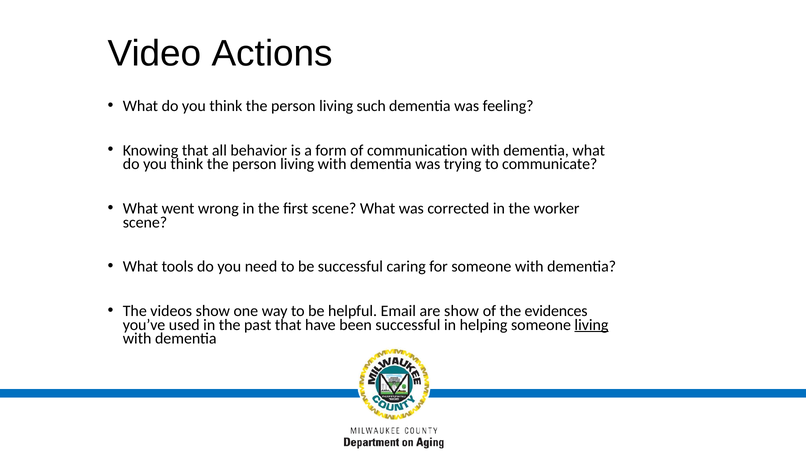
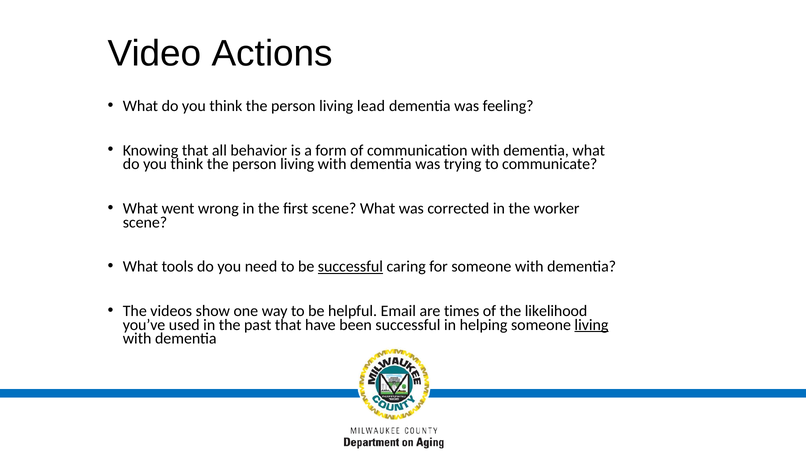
such: such -> lead
successful at (350, 267) underline: none -> present
are show: show -> times
evidences: evidences -> likelihood
